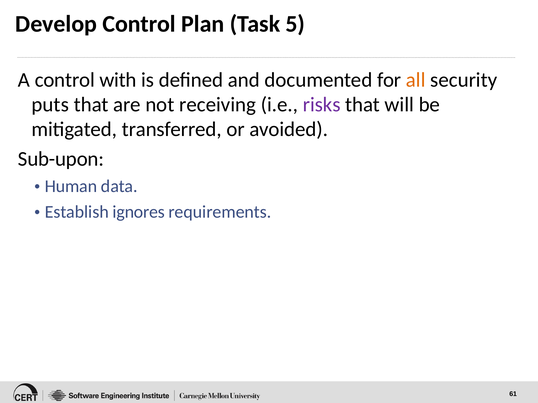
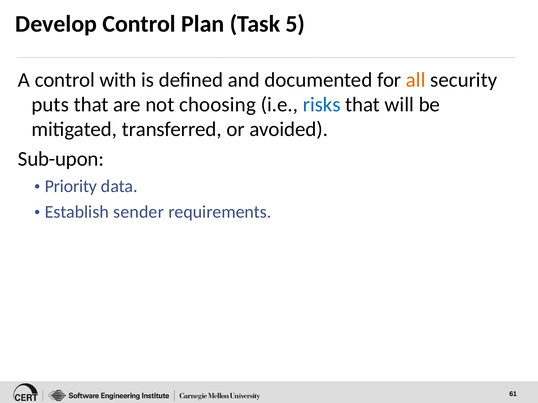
receiving: receiving -> choosing
risks colour: purple -> blue
Human: Human -> Priority
ignores: ignores -> sender
